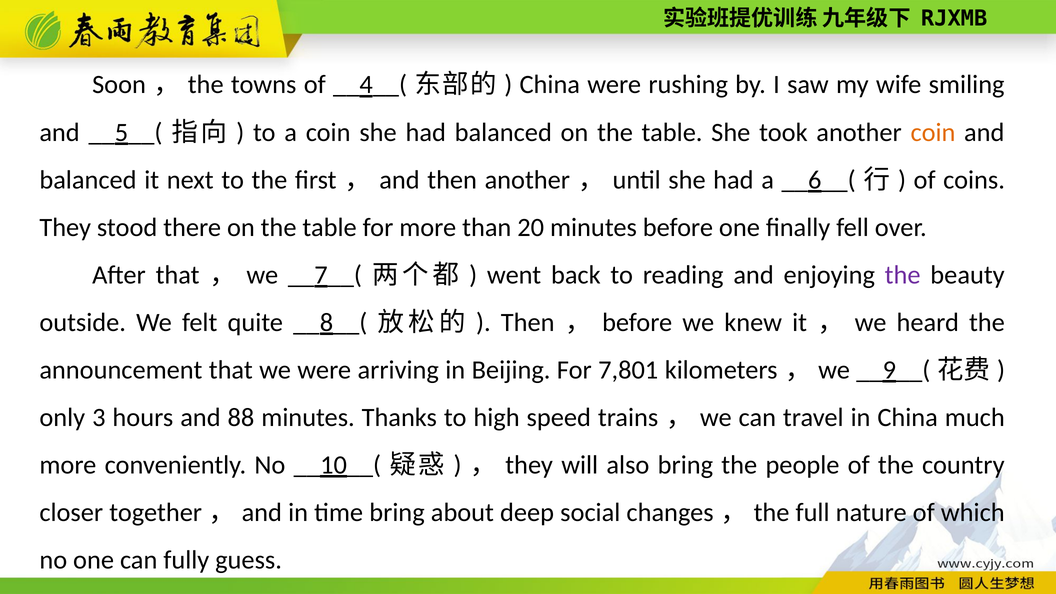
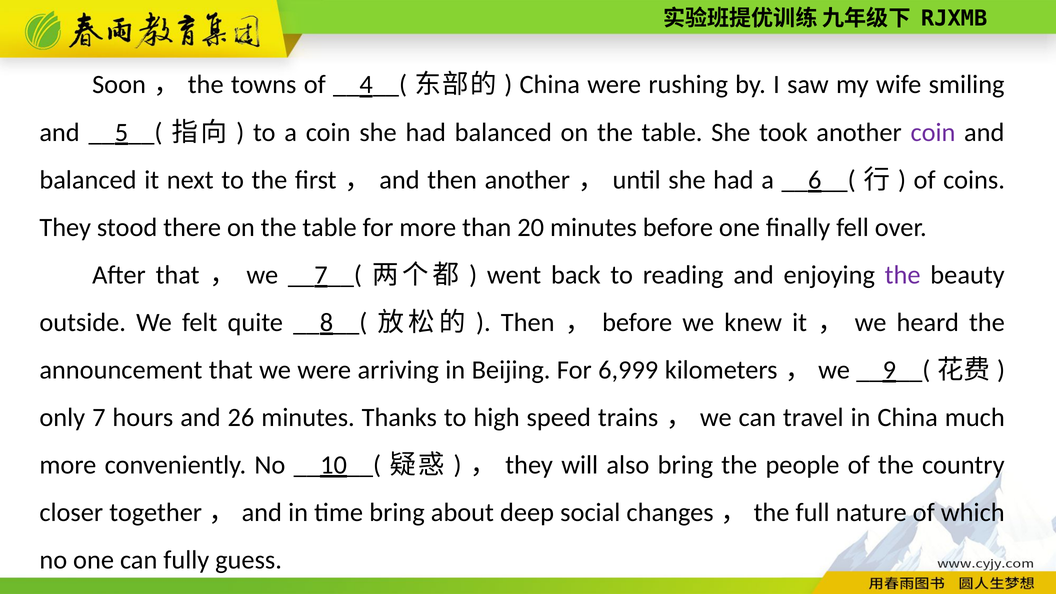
coin at (933, 132) colour: orange -> purple
7,801: 7,801 -> 6,999
3: 3 -> 7
88: 88 -> 26
